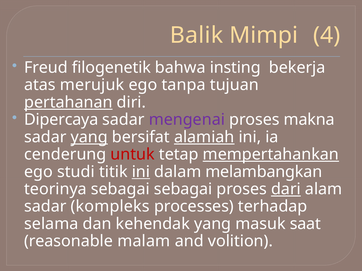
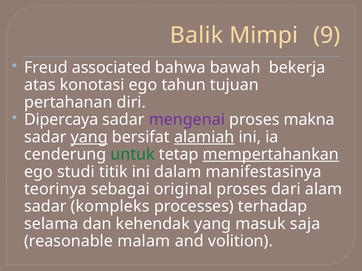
4: 4 -> 9
filogenetik: filogenetik -> associated
insting: insting -> bawah
merujuk: merujuk -> konotasi
tanpa: tanpa -> tahun
pertahanan underline: present -> none
untuk colour: red -> green
ini at (141, 172) underline: present -> none
melambangkan: melambangkan -> manifestasinya
sebagai sebagai: sebagai -> original
dari underline: present -> none
saat: saat -> saja
